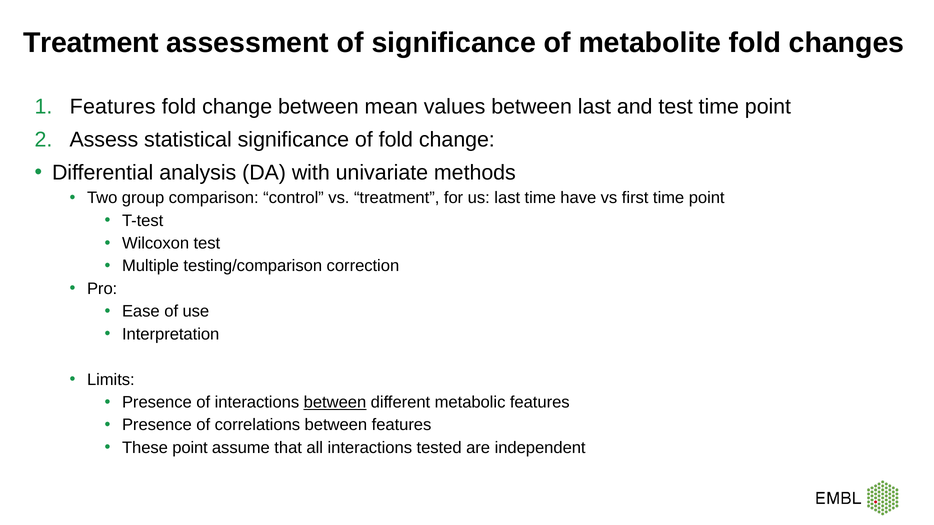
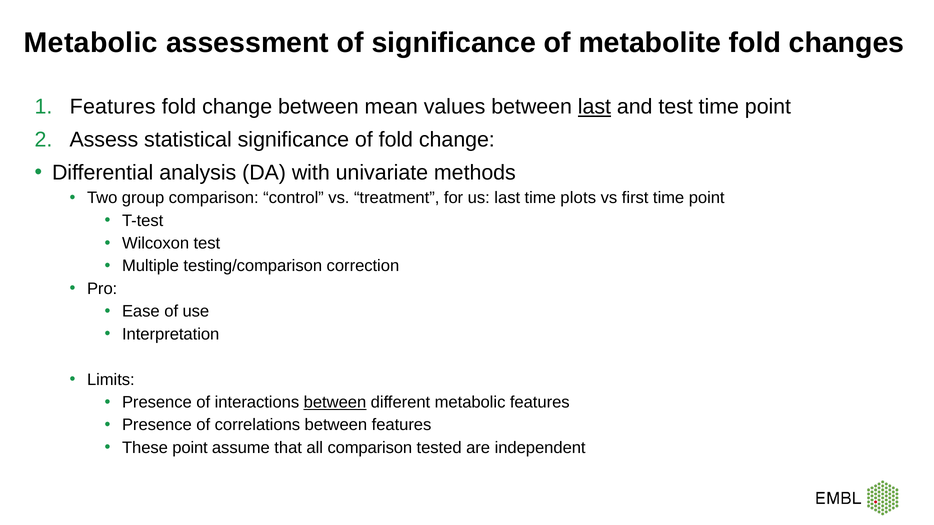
Treatment at (91, 43): Treatment -> Metabolic
last at (594, 107) underline: none -> present
have: have -> plots
all interactions: interactions -> comparison
